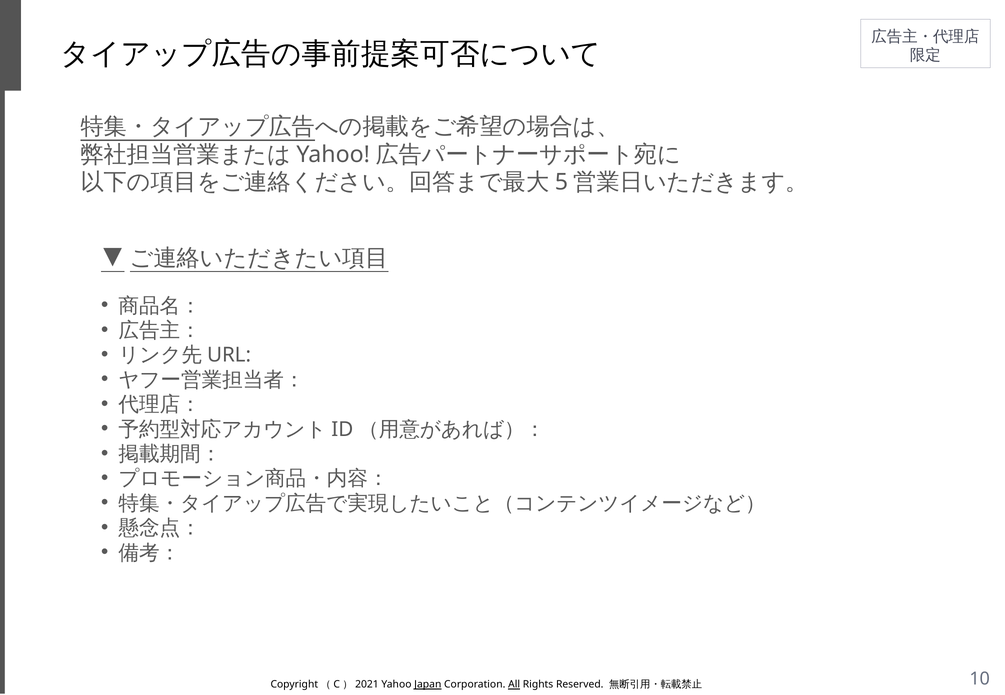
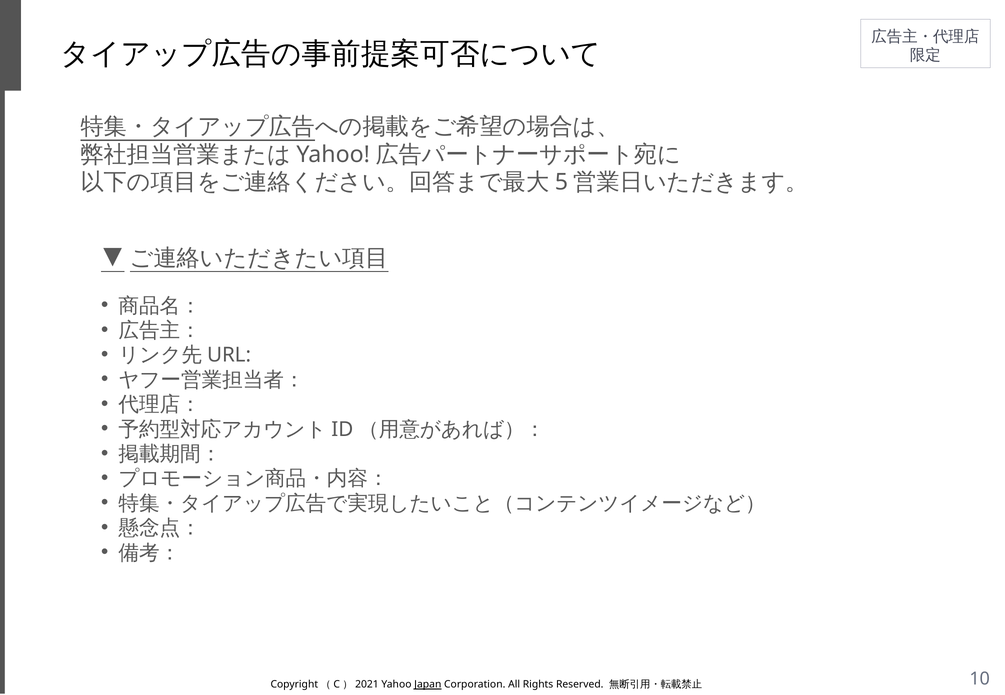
All underline: present -> none
